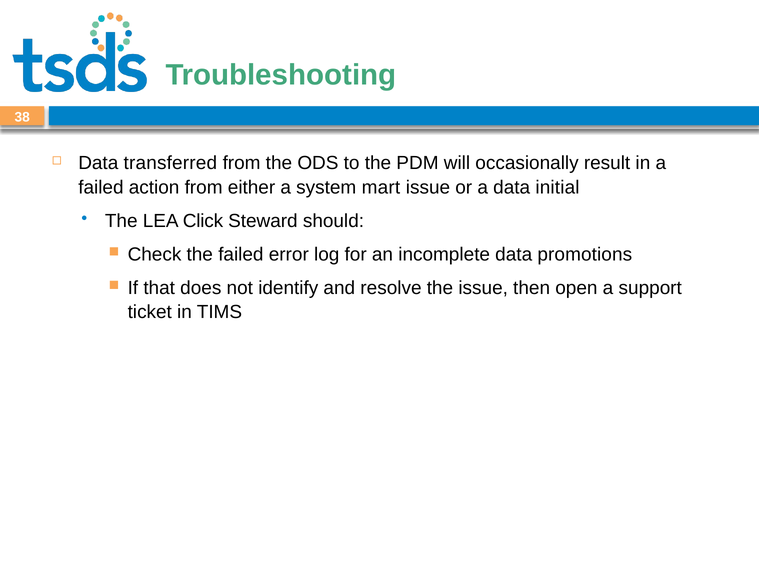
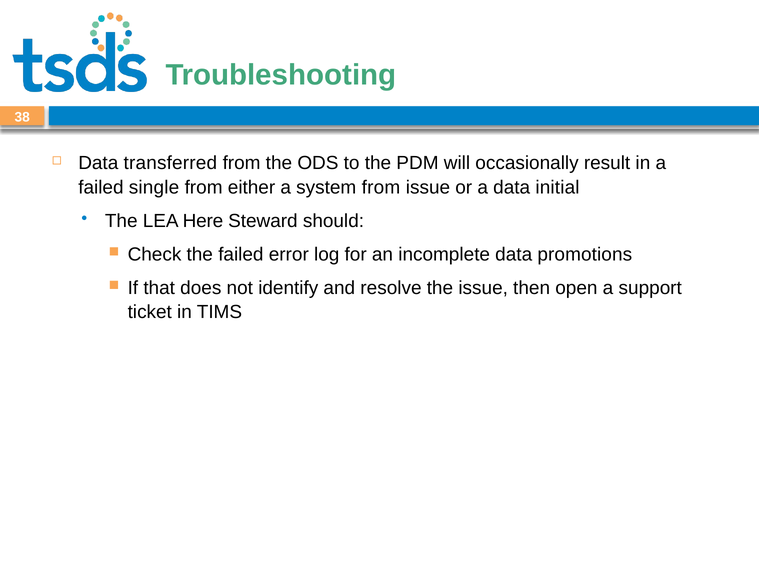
action: action -> single
system mart: mart -> from
LEA Click: Click -> Here
